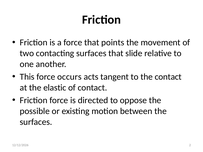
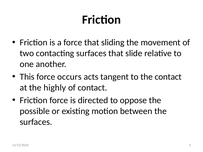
points: points -> sliding
elastic: elastic -> highly
